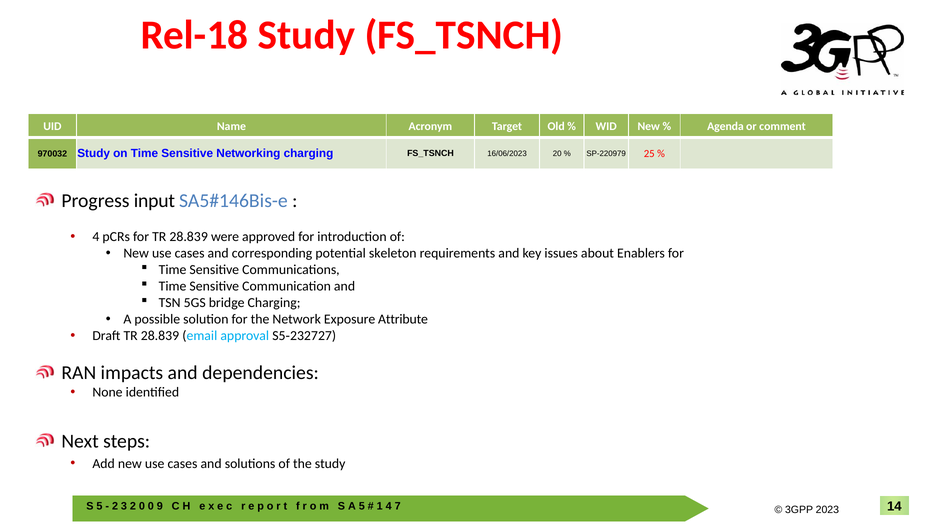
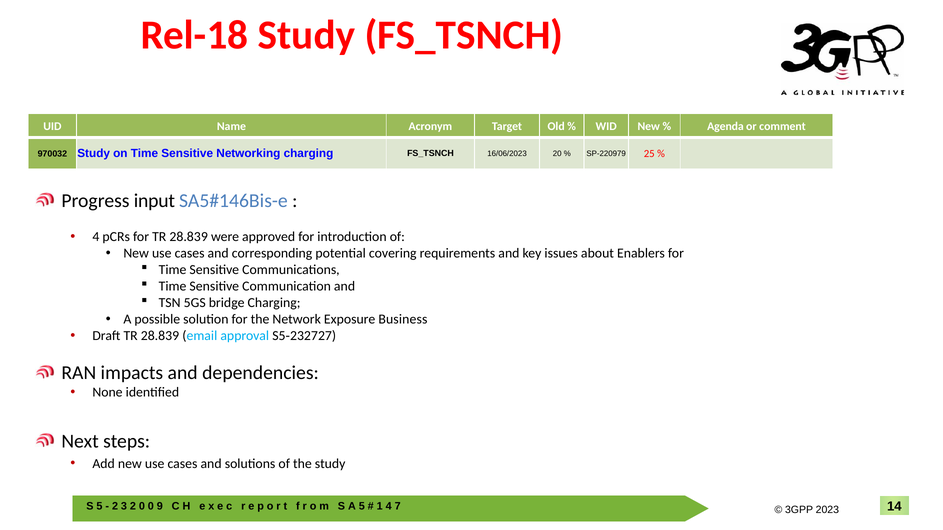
skeleton: skeleton -> covering
Attribute: Attribute -> Business
